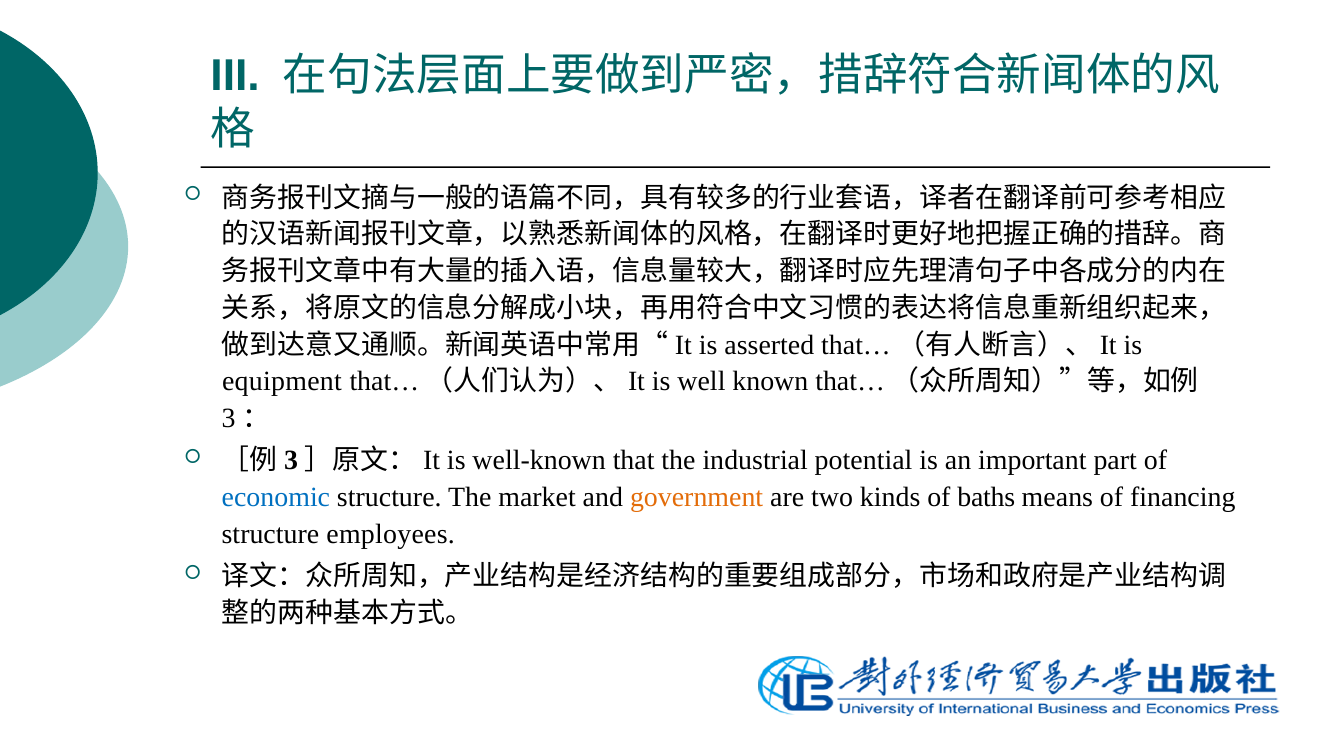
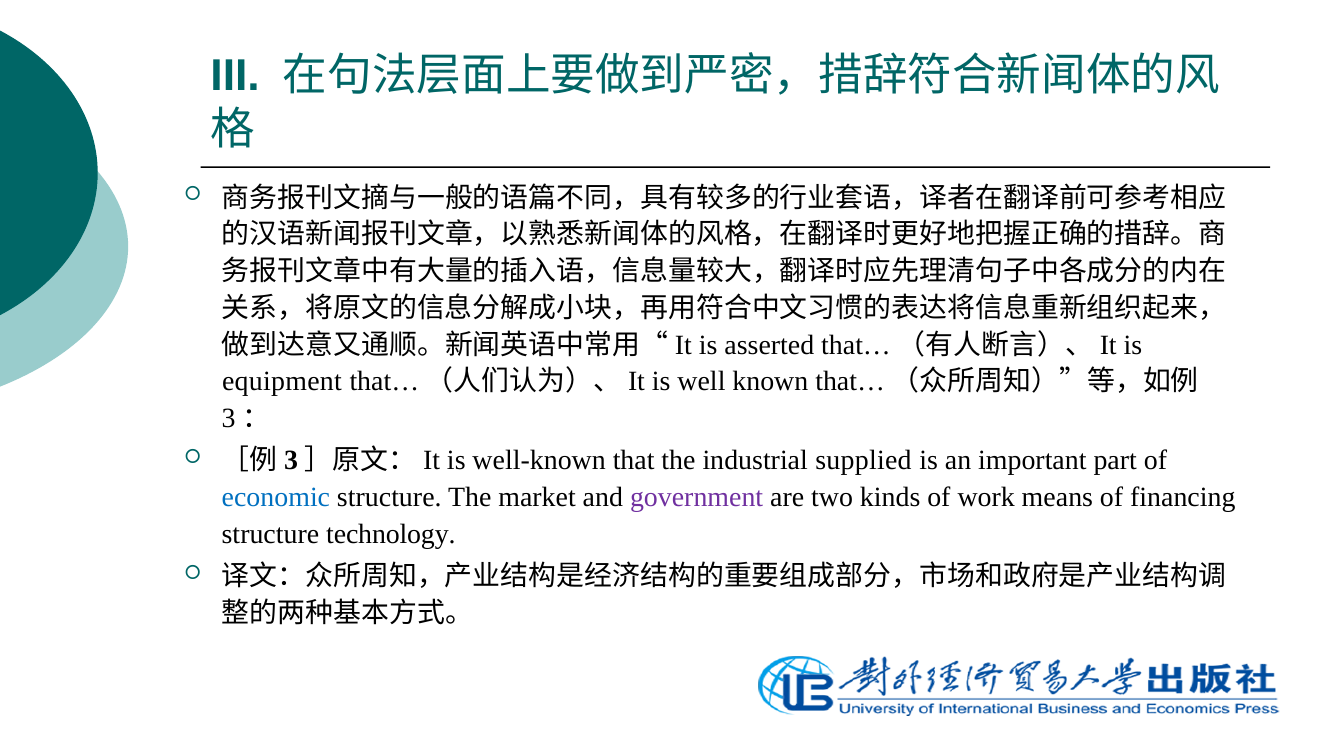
potential: potential -> supplied
government colour: orange -> purple
baths: baths -> work
employees: employees -> technology
